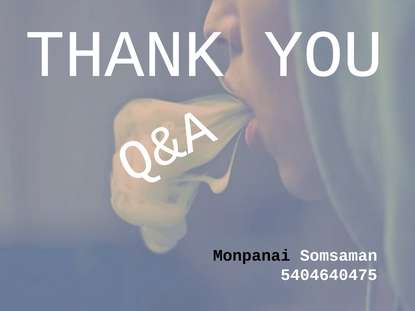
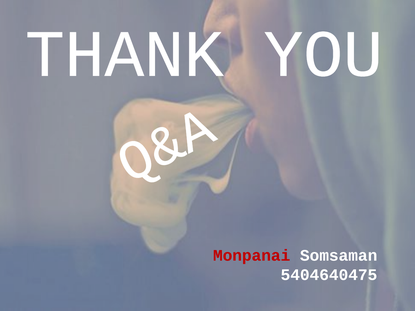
Monpanai colour: black -> red
